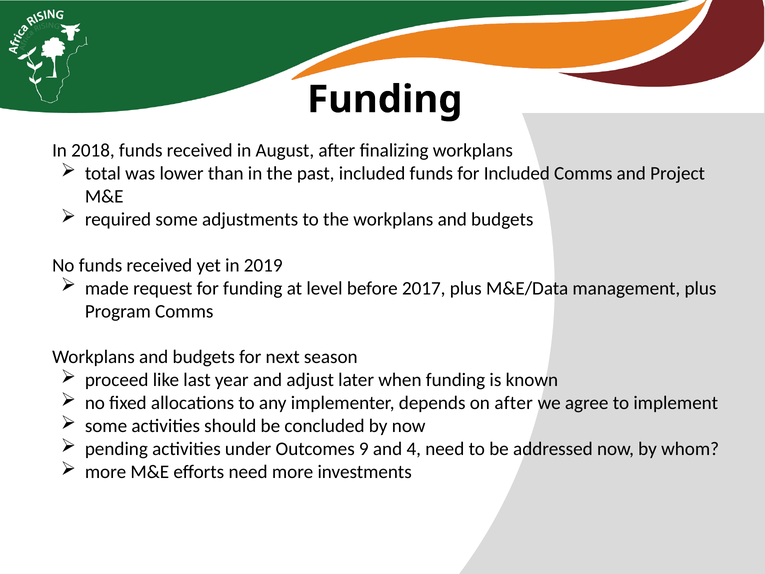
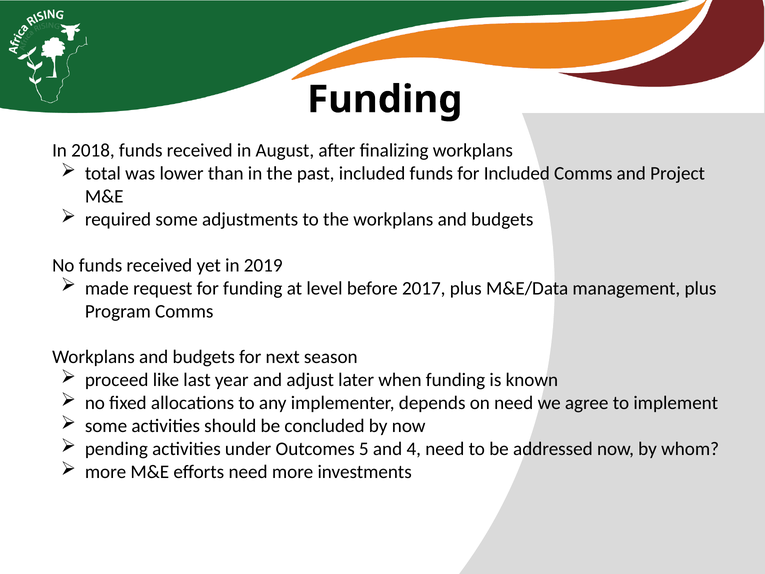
on after: after -> need
9: 9 -> 5
